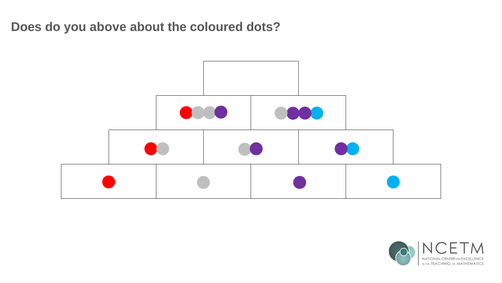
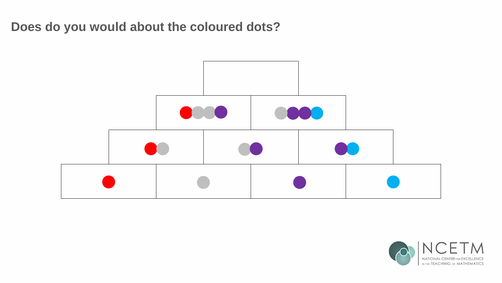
above: above -> would
